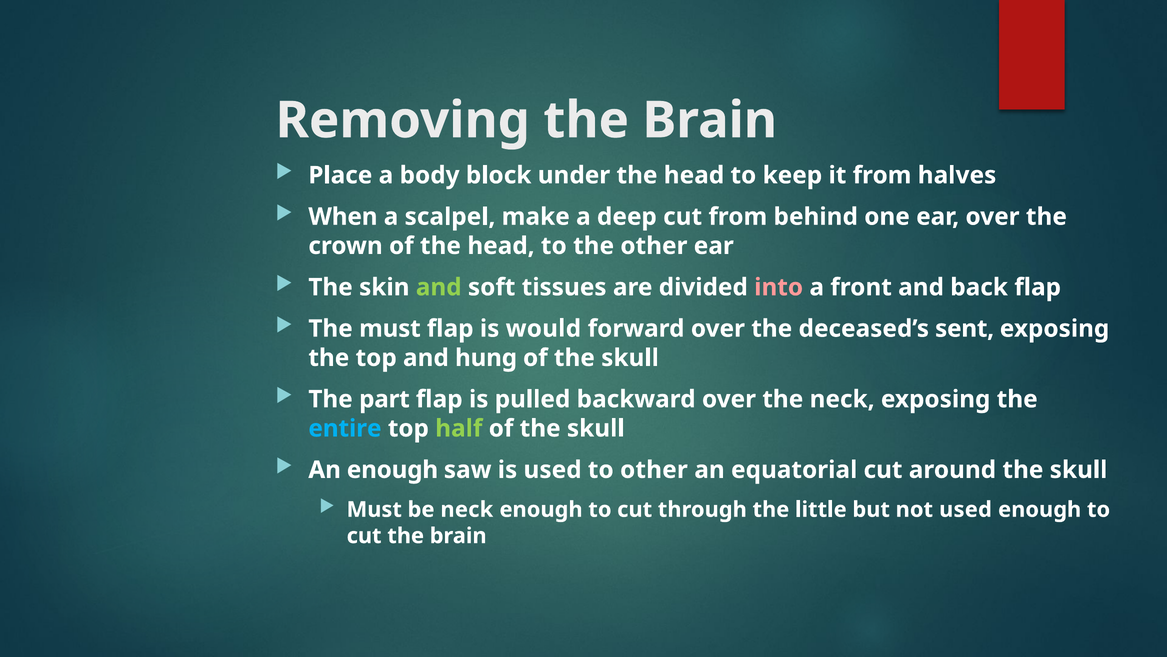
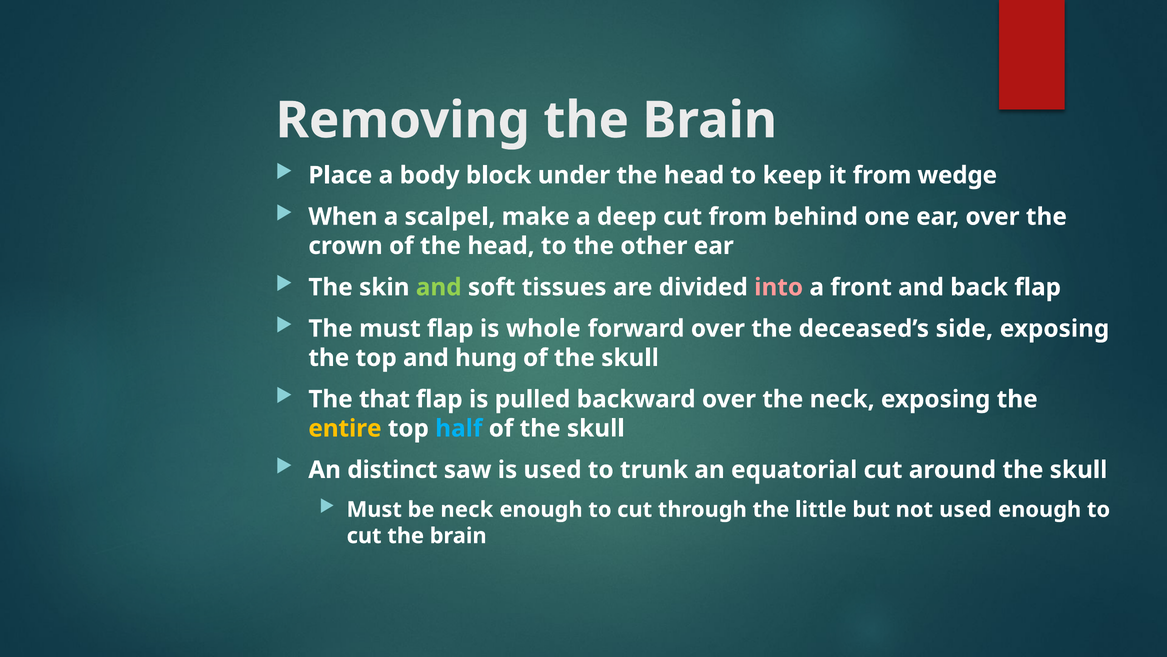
halves: halves -> wedge
would: would -> whole
sent: sent -> side
part: part -> that
entire colour: light blue -> yellow
half colour: light green -> light blue
An enough: enough -> distinct
to other: other -> trunk
